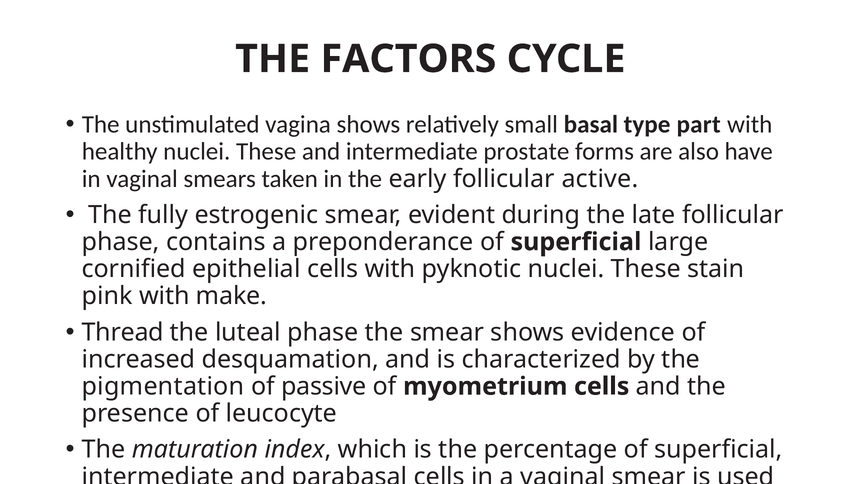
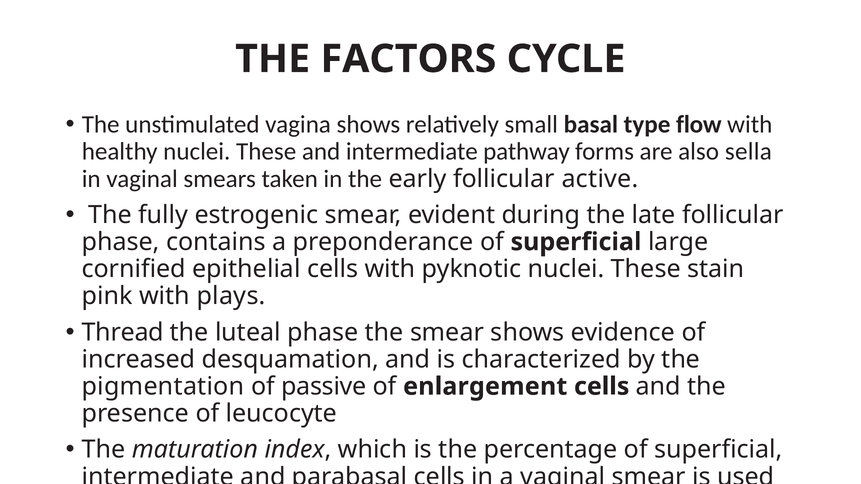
part: part -> flow
prostate: prostate -> pathway
have: have -> sella
make: make -> plays
myometrium: myometrium -> enlargement
